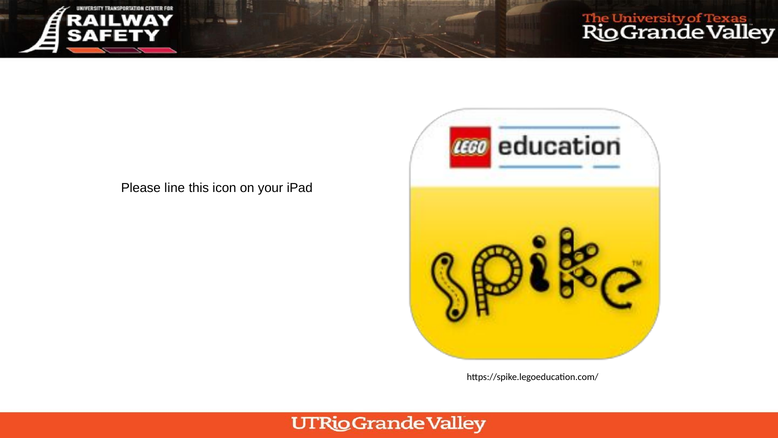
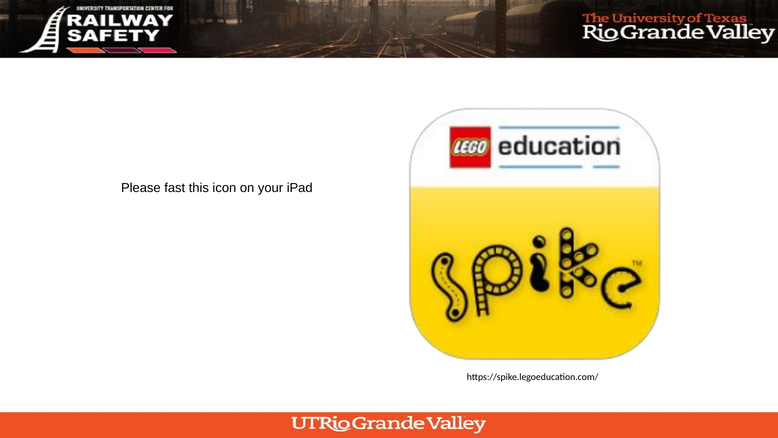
line: line -> fast
